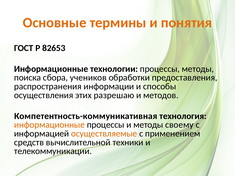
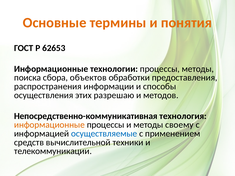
82653: 82653 -> 62653
учеников: учеников -> объектов
Компетентность-коммуникативная: Компетентность-коммуникативная -> Непосредственно-коммуникативная
осуществляемые colour: orange -> blue
